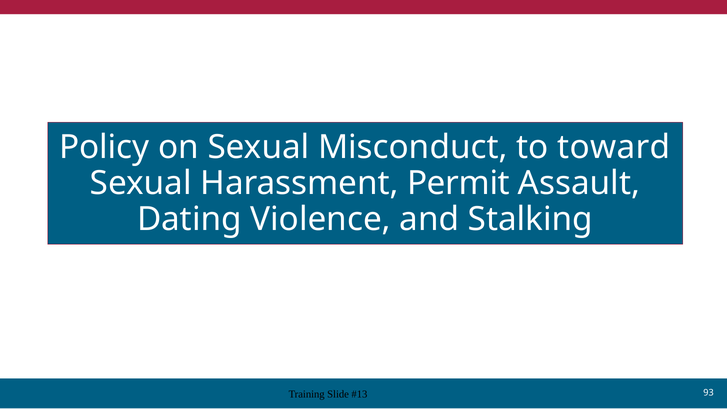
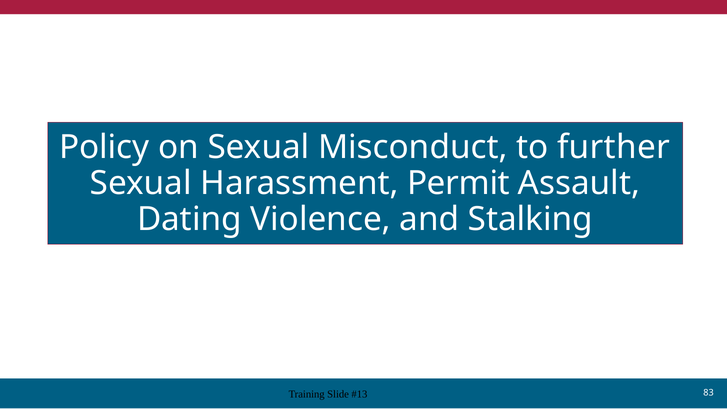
toward: toward -> further
93: 93 -> 83
